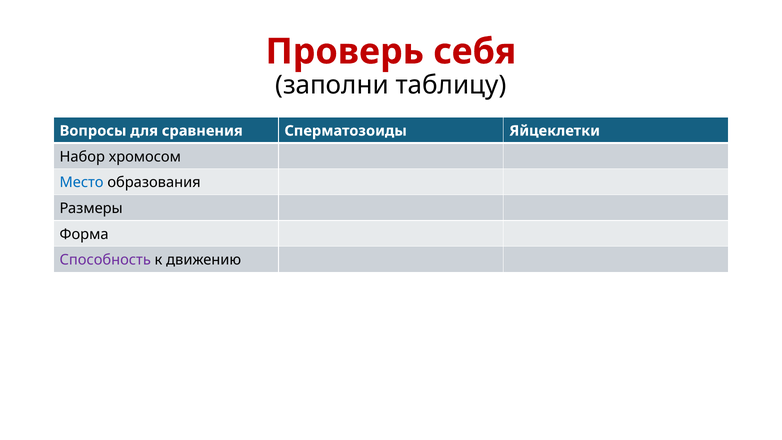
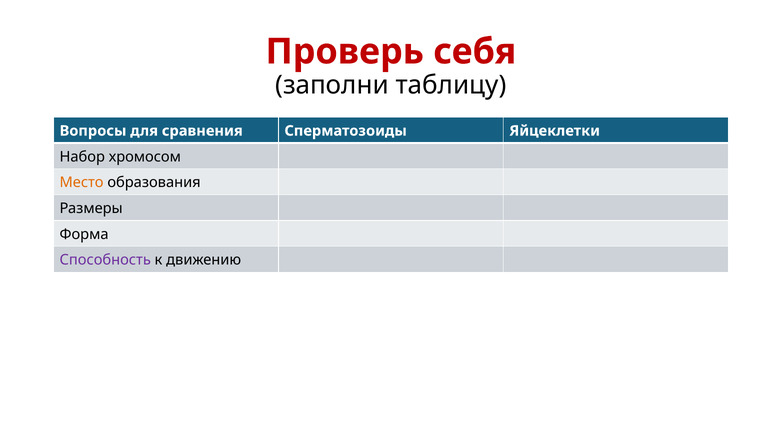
Место colour: blue -> orange
